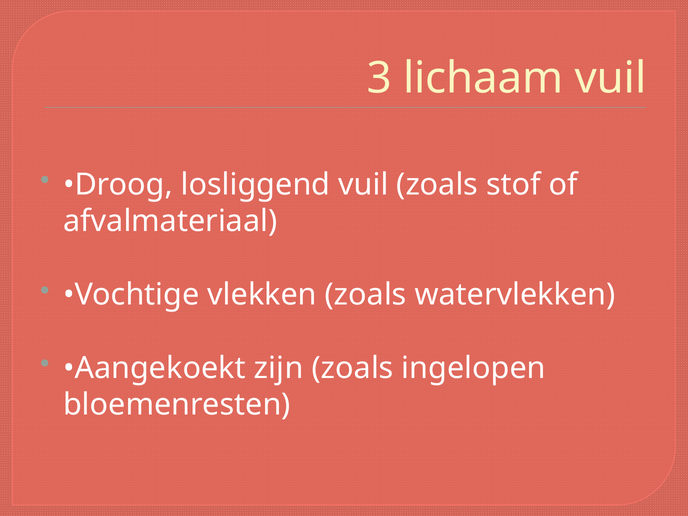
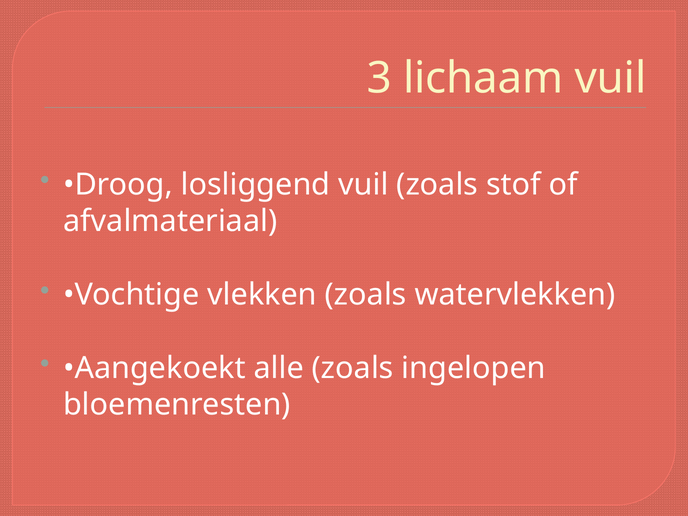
zijn: zijn -> alle
